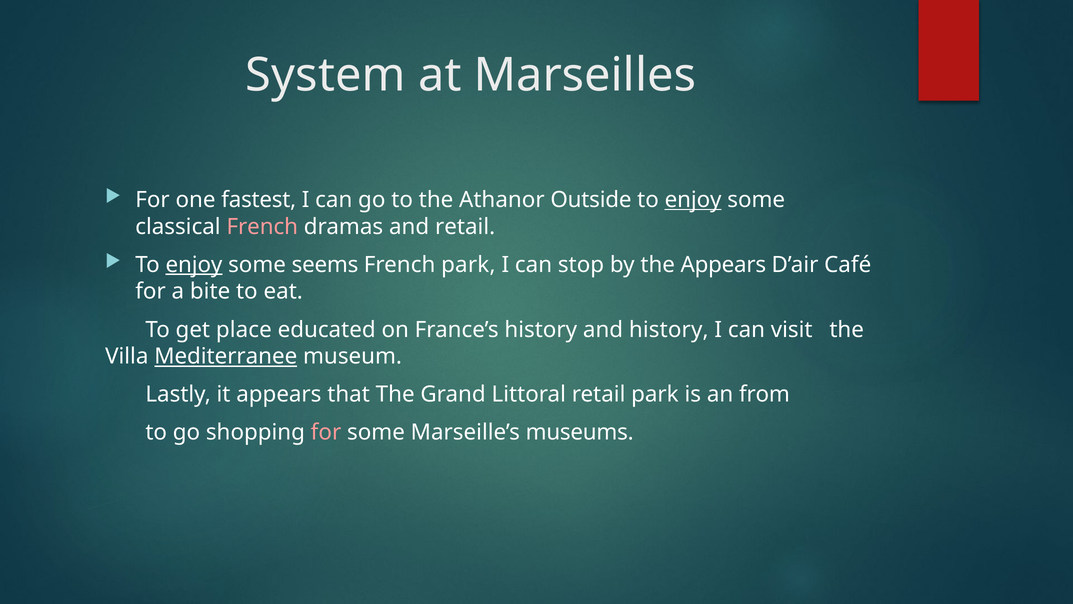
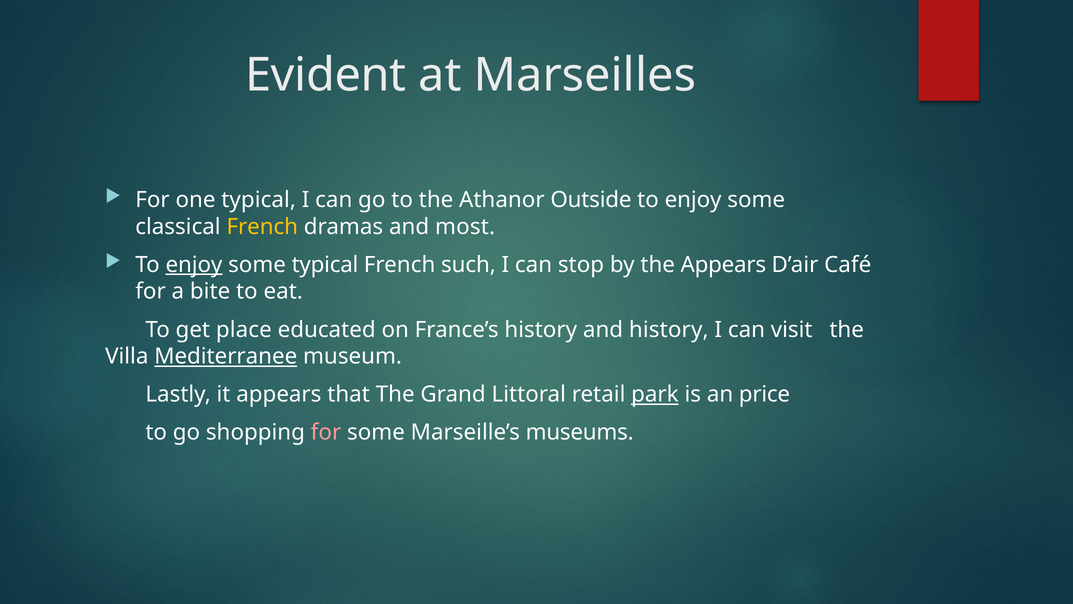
System: System -> Evident
one fastest: fastest -> typical
enjoy at (693, 200) underline: present -> none
French at (262, 227) colour: pink -> yellow
and retail: retail -> most
some seems: seems -> typical
French park: park -> such
park at (655, 394) underline: none -> present
from: from -> price
